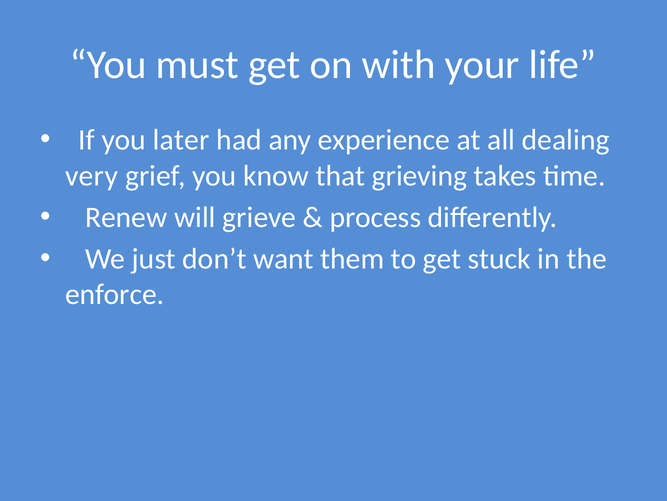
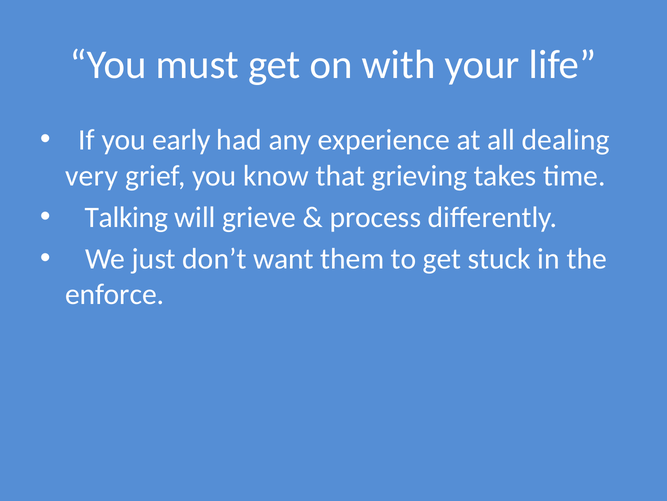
later: later -> early
Renew: Renew -> Talking
